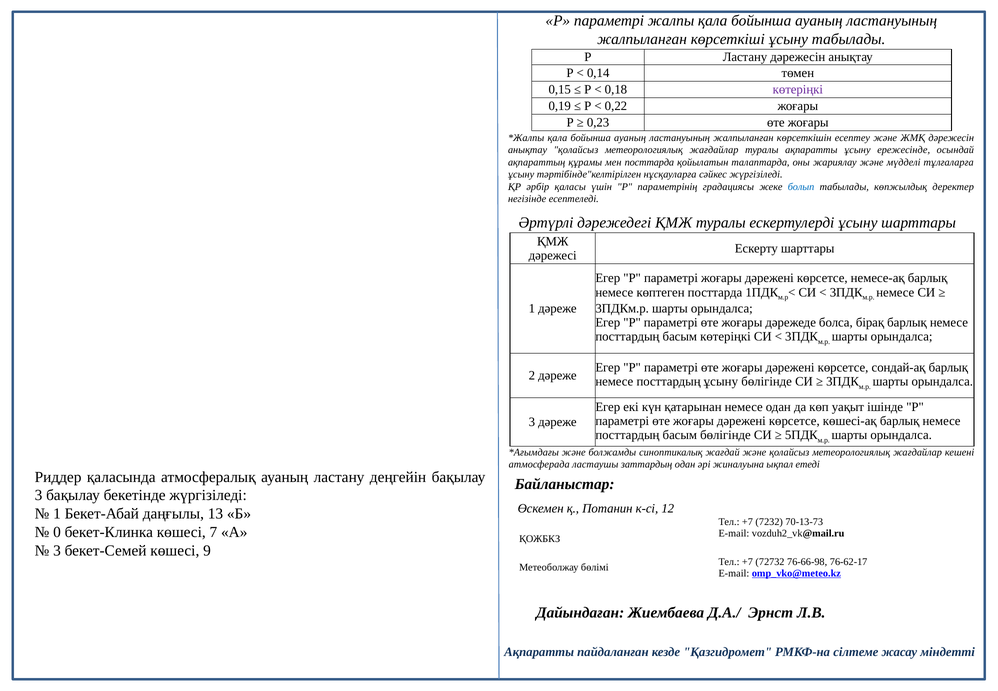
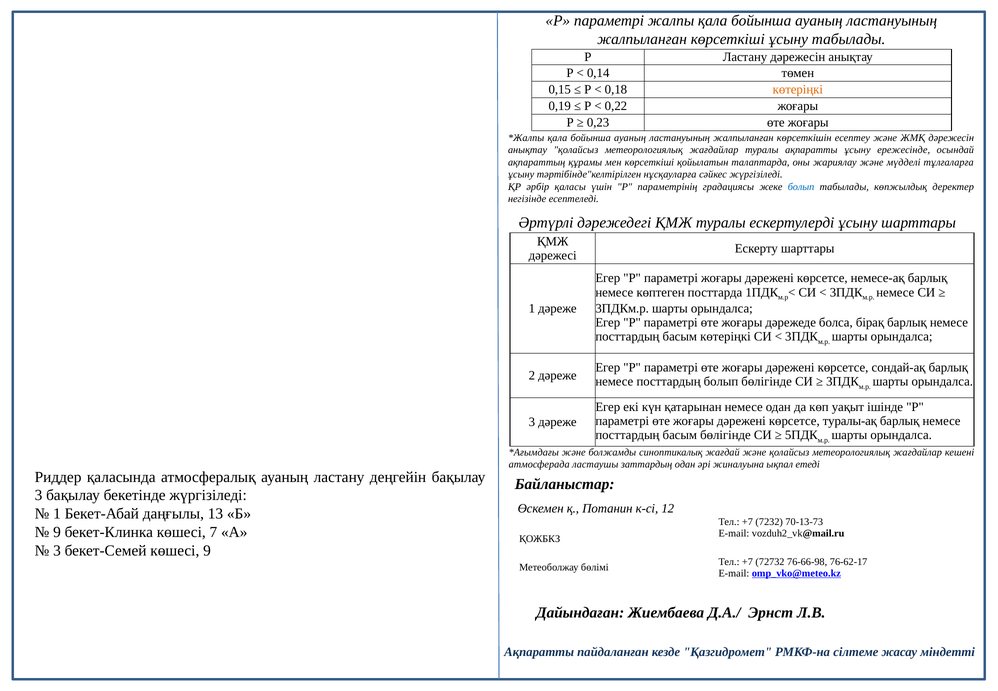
көтеріңкі at (798, 90) colour: purple -> orange
мен посттарда: посттарда -> көрсеткіші
посттардың ұсыну: ұсыну -> болып
көшесі-ақ: көшесі-ақ -> туралы-ақ
0 at (57, 532): 0 -> 9
